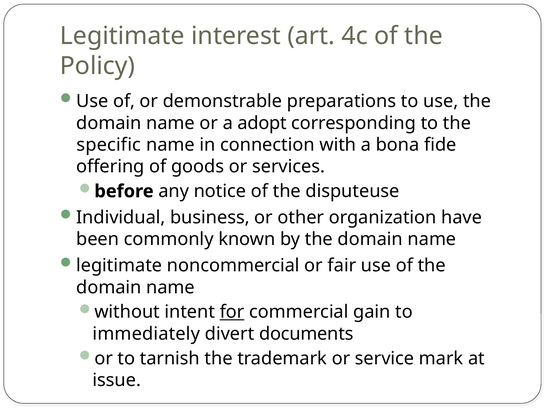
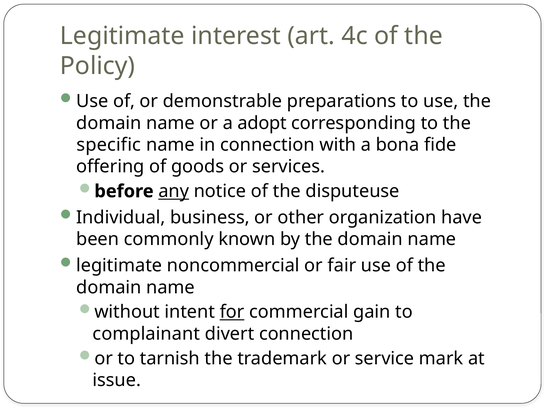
any underline: none -> present
immediately: immediately -> complainant
divert documents: documents -> connection
